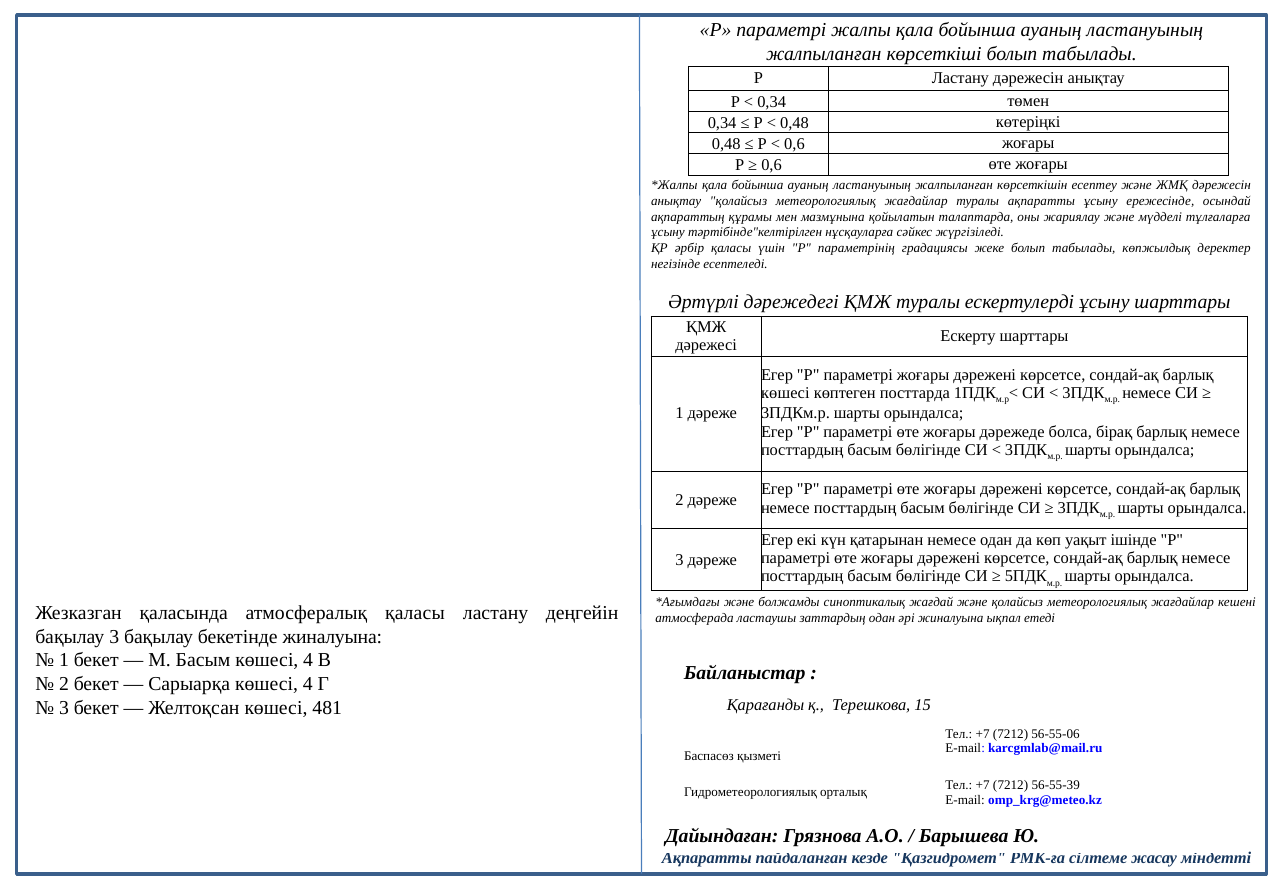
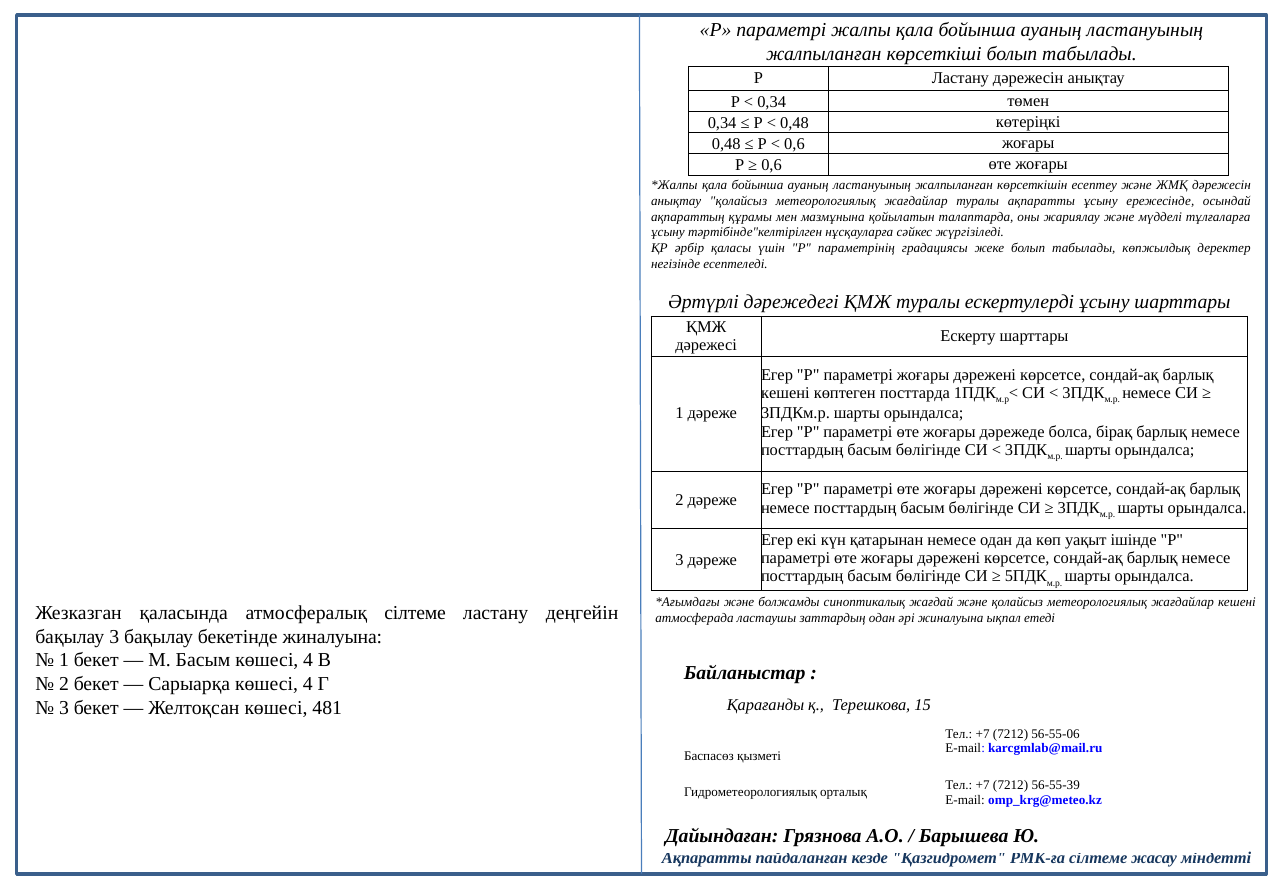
көшесі at (785, 392): көшесі -> кешені
атмосфералық қаласы: қаласы -> сілтеме
